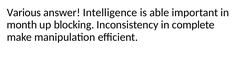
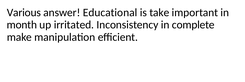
Intelligence: Intelligence -> Educational
able: able -> take
blocking: blocking -> irritated
